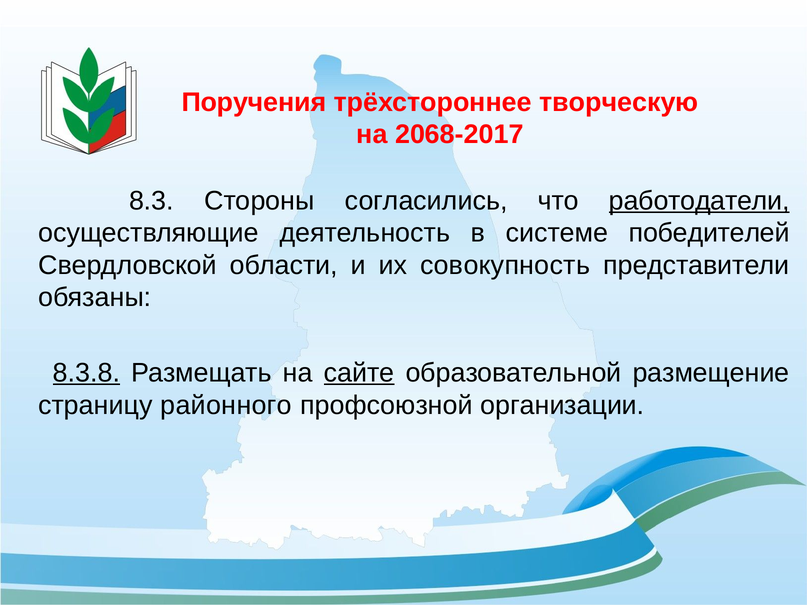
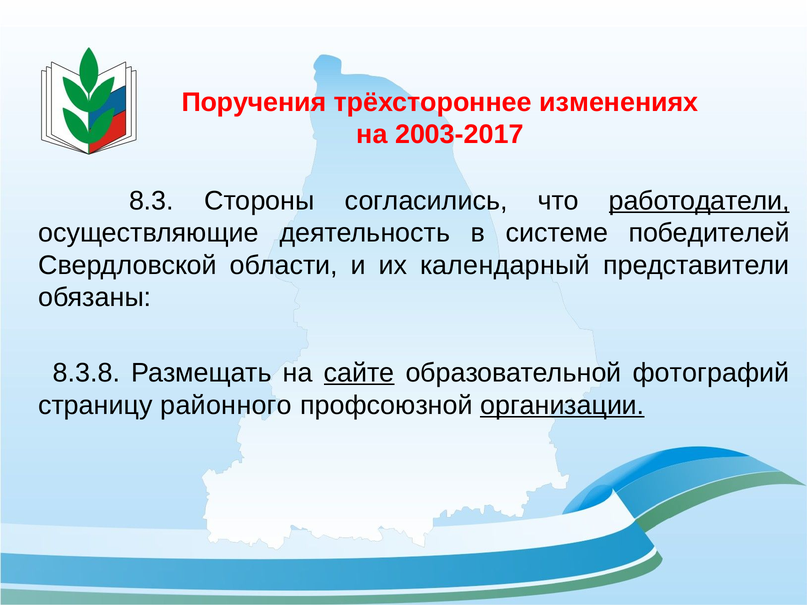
творческую: творческую -> изменениях
2068-2017: 2068-2017 -> 2003-2017
совокупность: совокупность -> календарный
8.3.8 underline: present -> none
размещение: размещение -> фотографий
организации underline: none -> present
